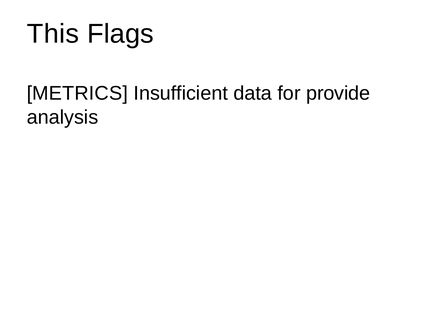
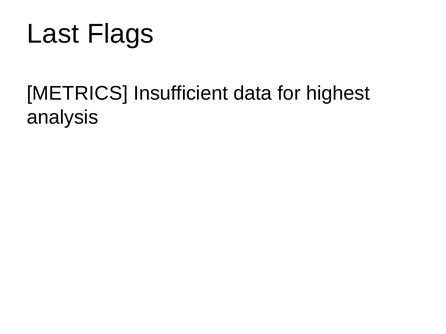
This: This -> Last
provide: provide -> highest
